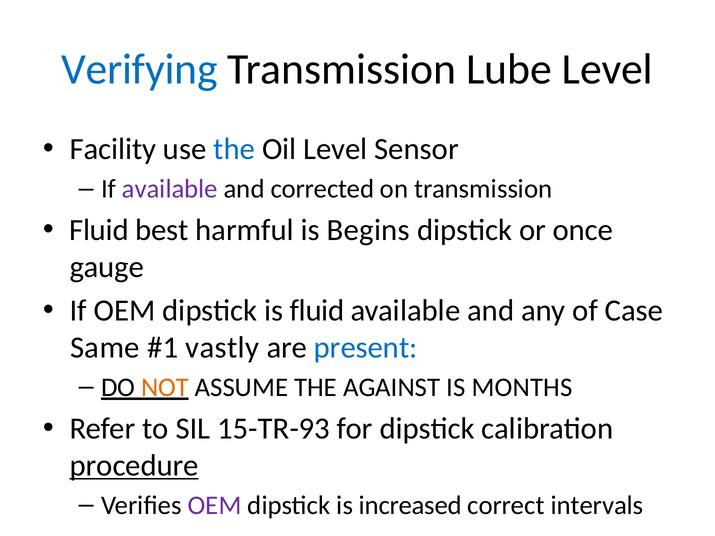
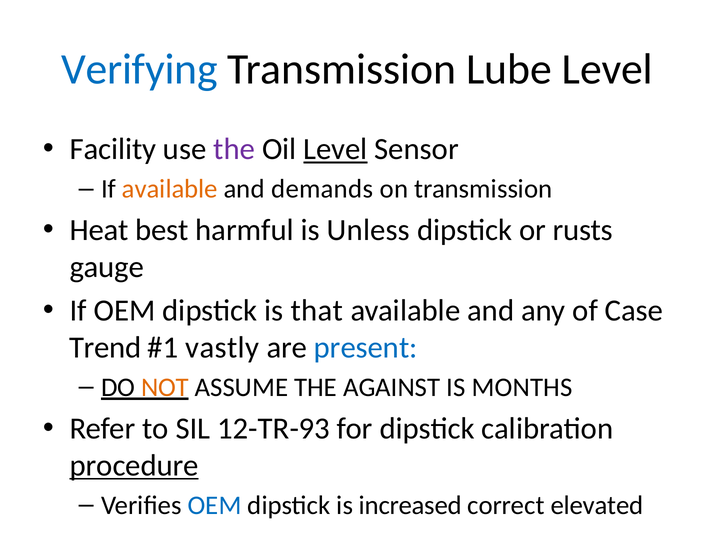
the at (234, 149) colour: blue -> purple
Level at (335, 149) underline: none -> present
available at (170, 189) colour: purple -> orange
corrected: corrected -> demands
Fluid at (99, 230): Fluid -> Heat
Begins: Begins -> Unless
once: once -> rusts
is fluid: fluid -> that
Same: Same -> Trend
15-TR-93: 15-TR-93 -> 12-TR-93
OEM at (215, 506) colour: purple -> blue
intervals: intervals -> elevated
